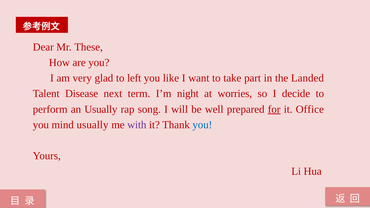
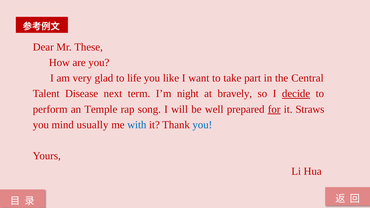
left: left -> life
Landed: Landed -> Central
worries: worries -> bravely
decide underline: none -> present
an Usually: Usually -> Temple
Office: Office -> Straws
with colour: purple -> blue
